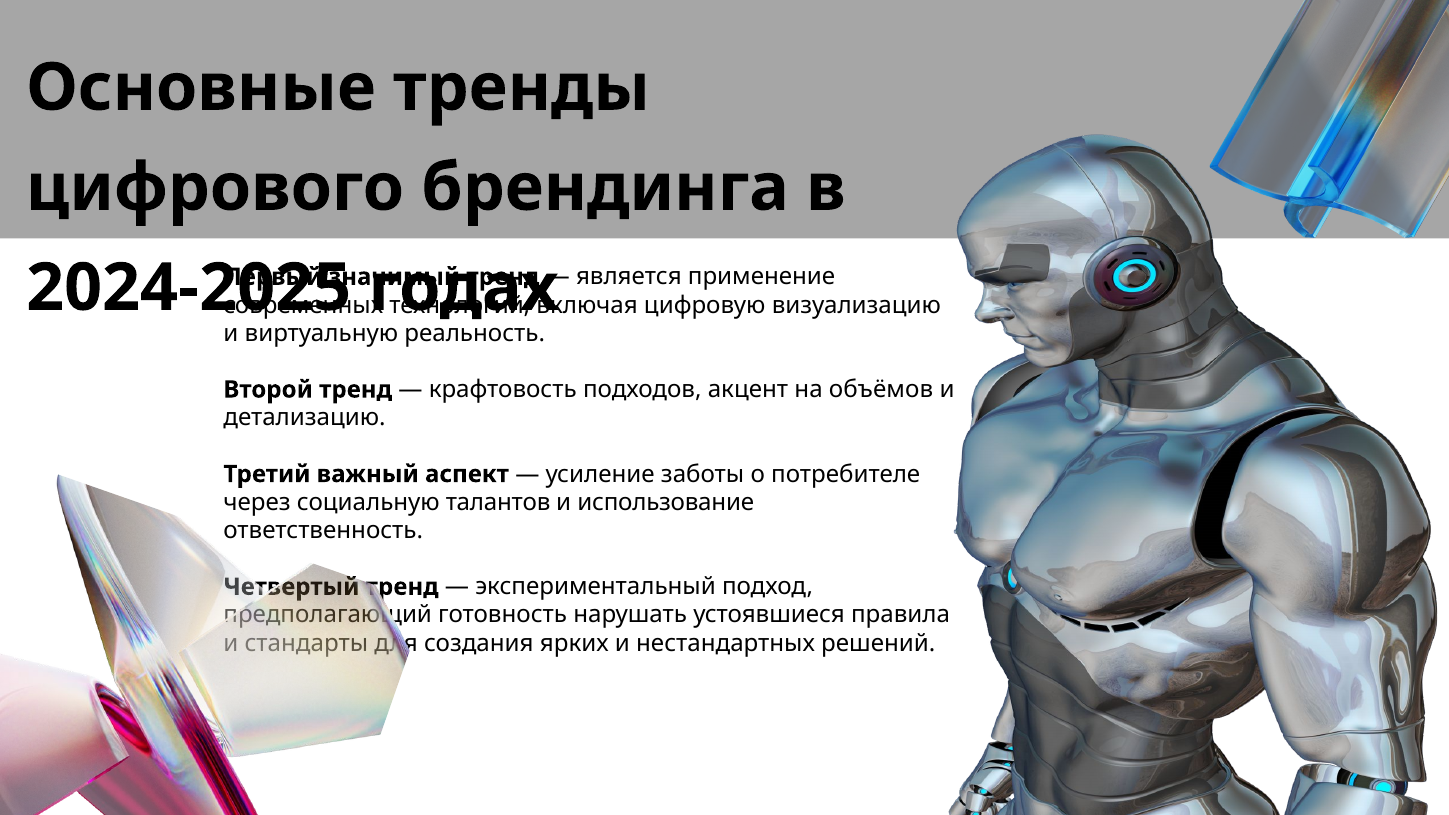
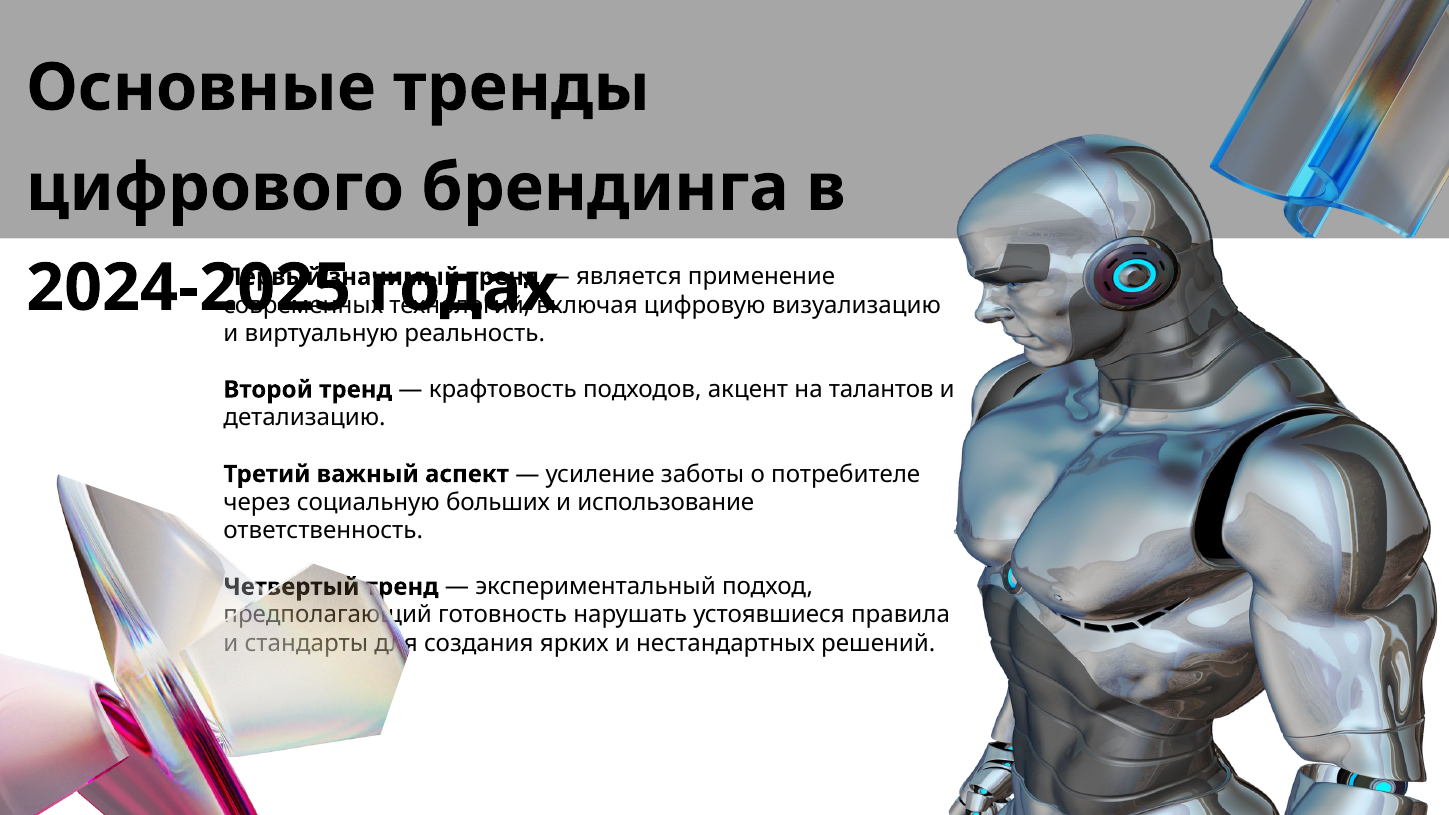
объёмов: объёмов -> талантов
талантов: талантов -> больших
